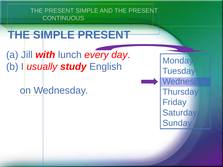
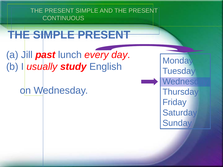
with: with -> past
